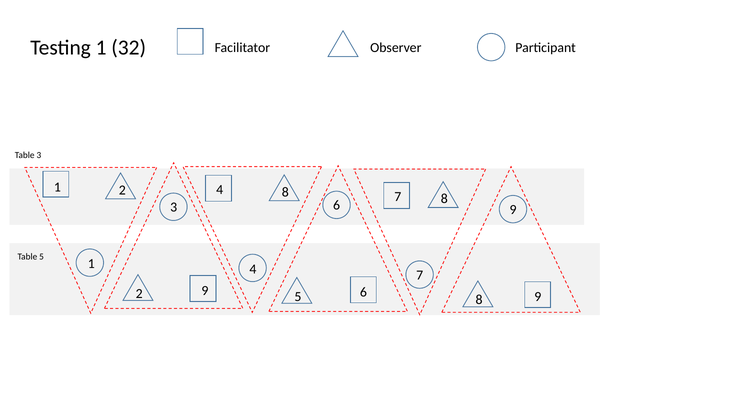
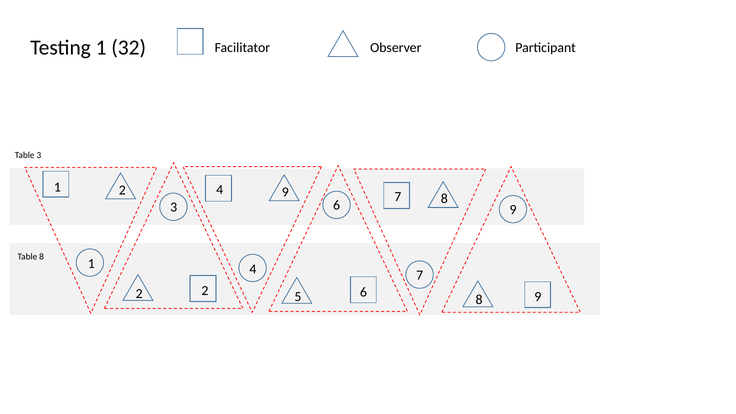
4 8: 8 -> 9
Table 5: 5 -> 8
2 9: 9 -> 2
